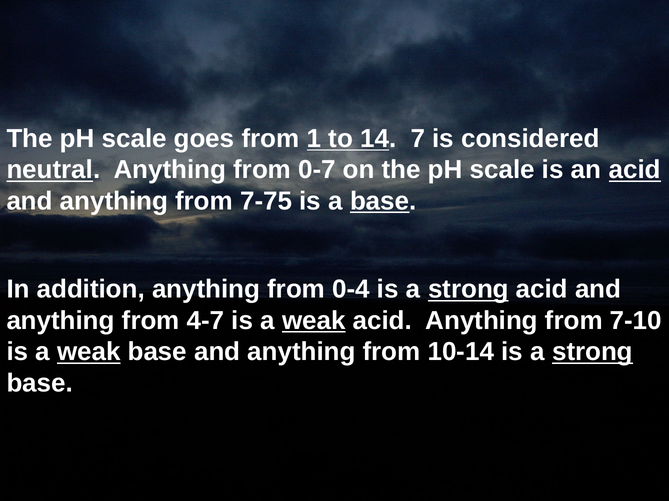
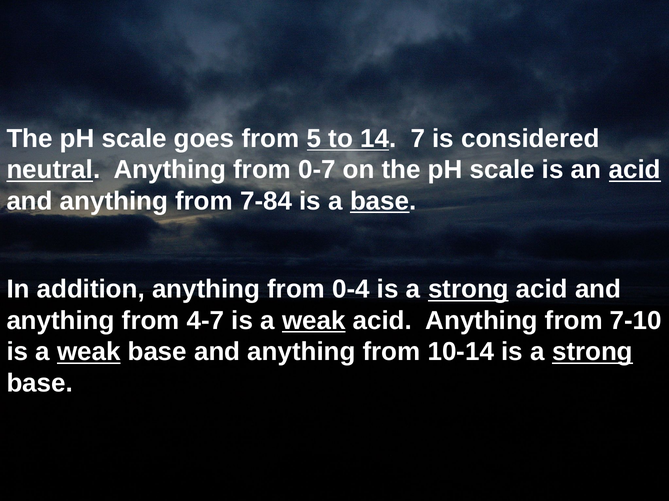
1: 1 -> 5
7-75: 7-75 -> 7-84
